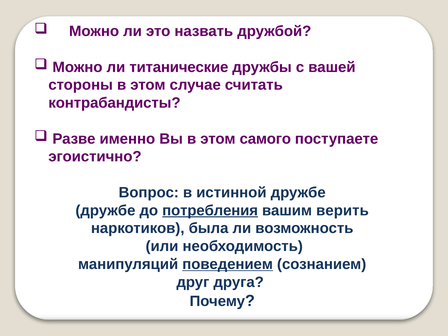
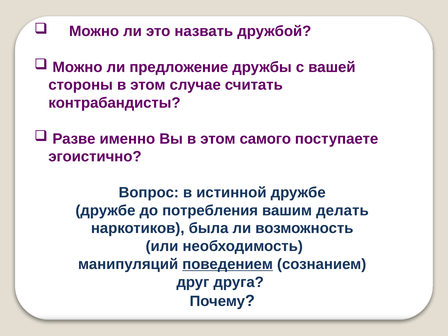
титанические: титанические -> предложение
потребления underline: present -> none
верить: верить -> делать
